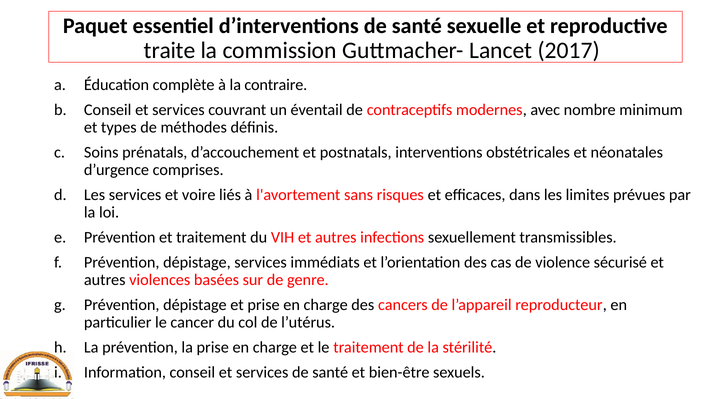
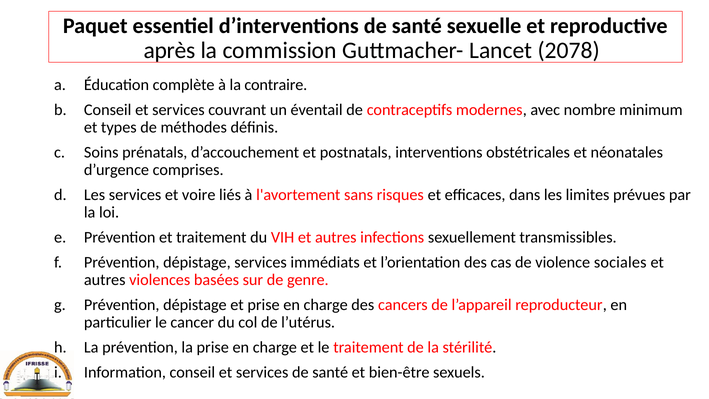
traite: traite -> après
2017: 2017 -> 2078
sécurisé: sécurisé -> sociales
